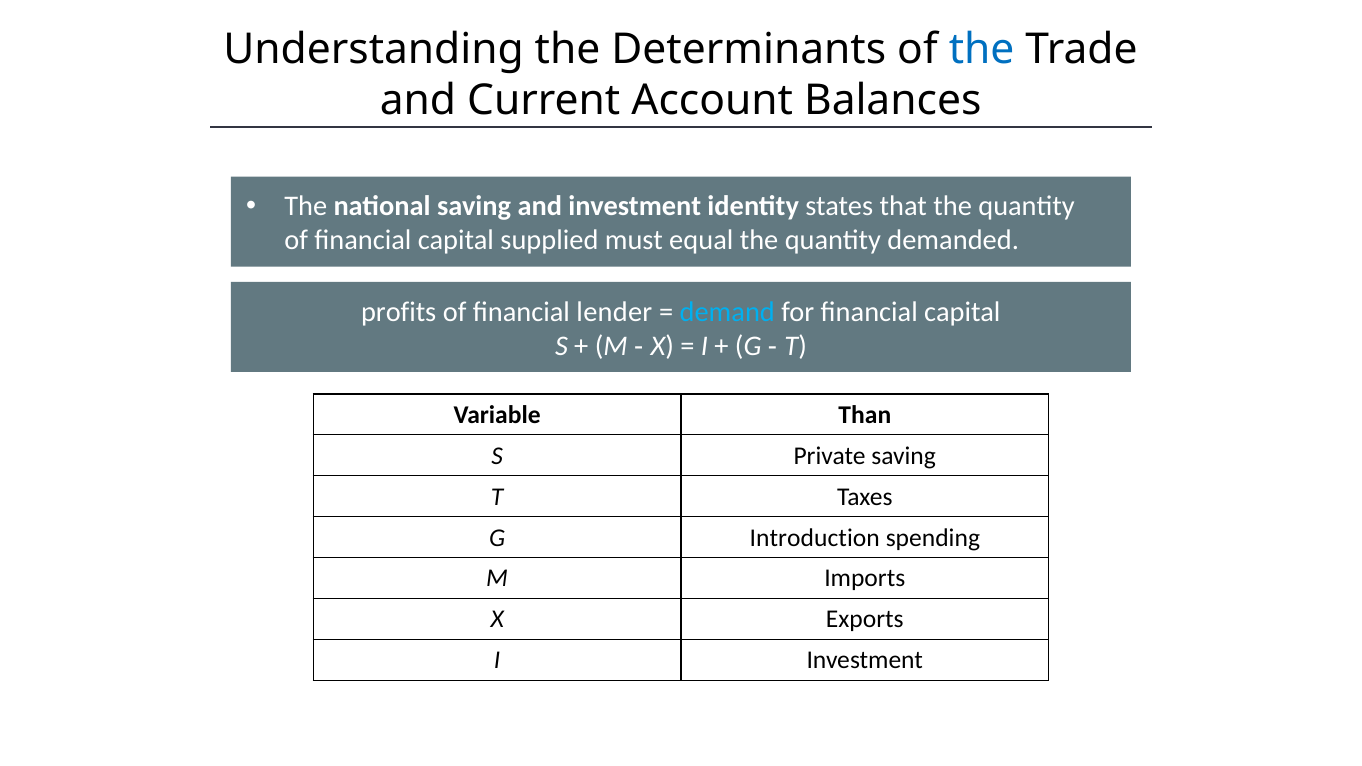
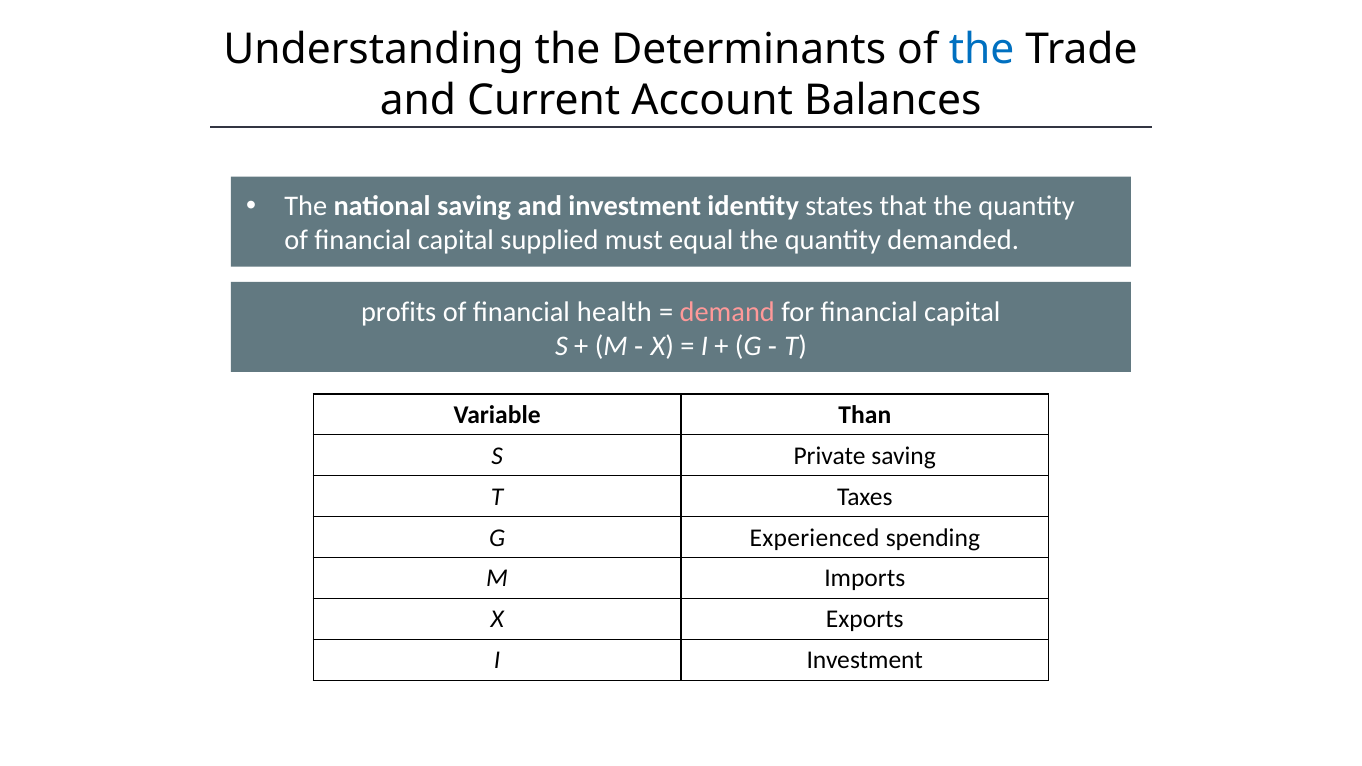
lender: lender -> health
demand colour: light blue -> pink
Introduction: Introduction -> Experienced
